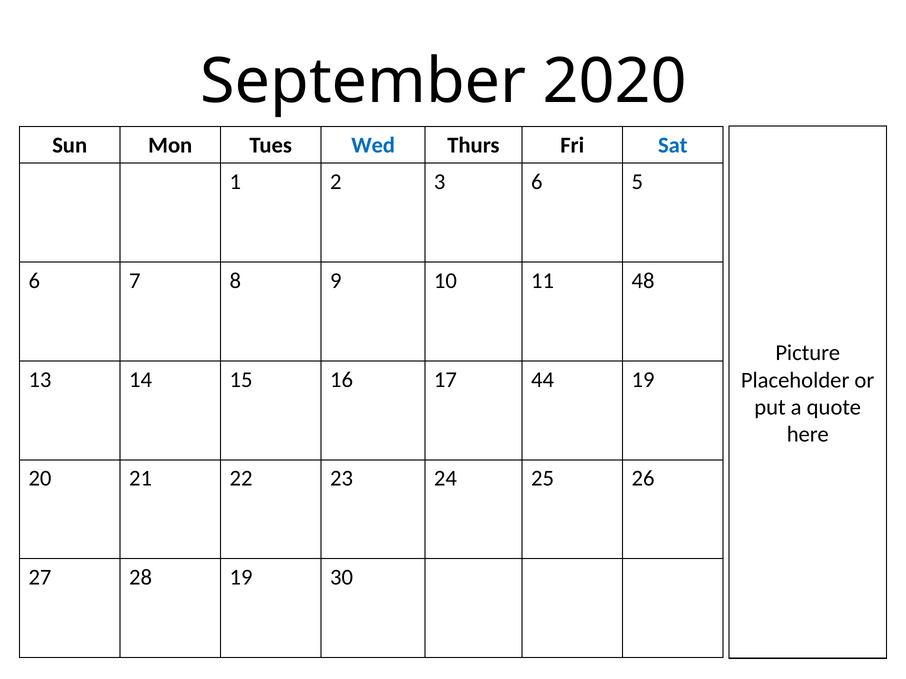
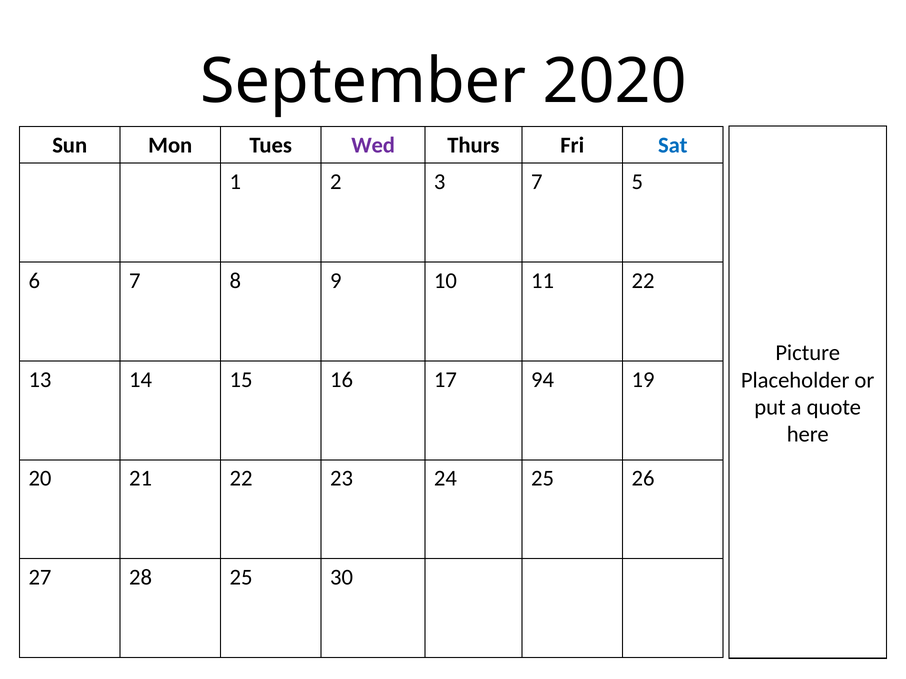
Wed colour: blue -> purple
3 6: 6 -> 7
11 48: 48 -> 22
44: 44 -> 94
28 19: 19 -> 25
